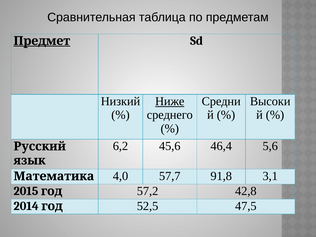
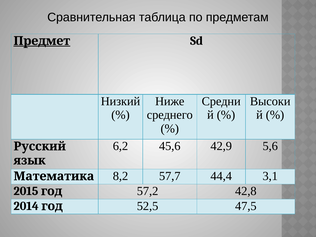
Ниже underline: present -> none
46,4: 46,4 -> 42,9
4,0: 4,0 -> 8,2
91,8: 91,8 -> 44,4
